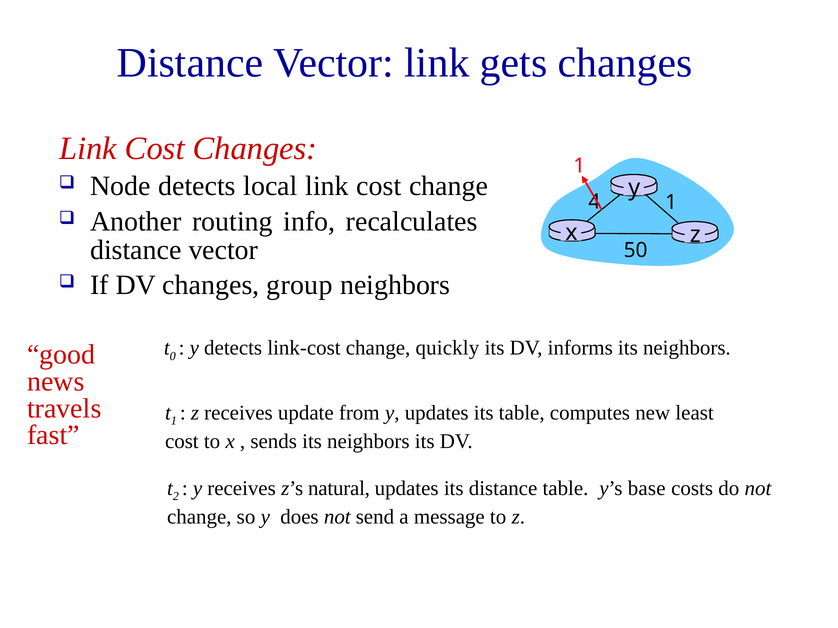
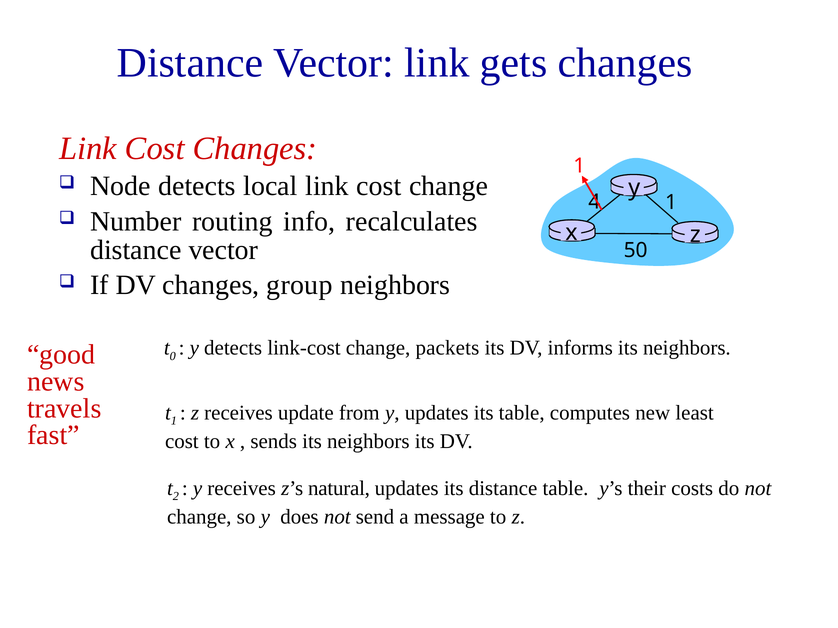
Another: Another -> Number
quickly: quickly -> packets
base: base -> their
